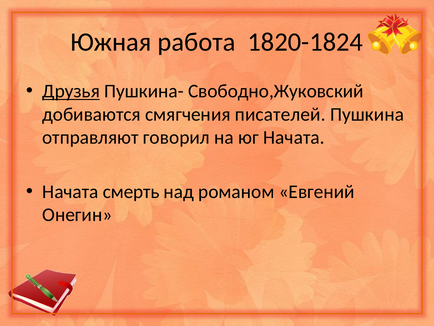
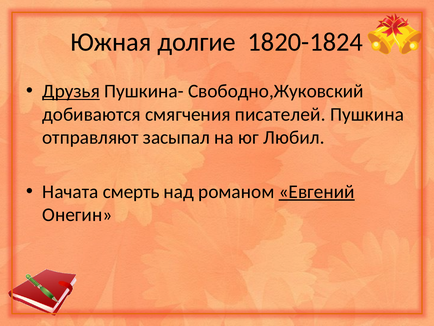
работа: работа -> долгие
говорил: говорил -> засыпал
юг Начата: Начата -> Любил
Евгений underline: none -> present
